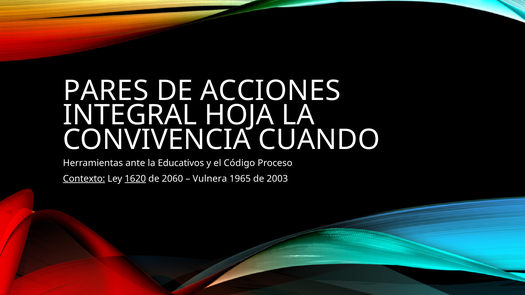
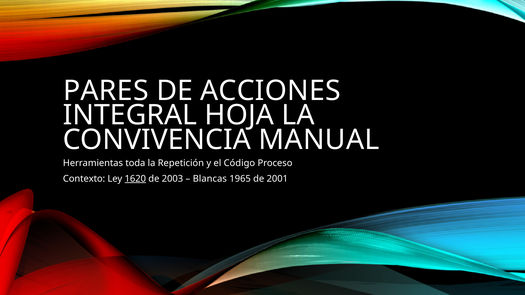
CUANDO: CUANDO -> MANUAL
ante: ante -> toda
Educativos: Educativos -> Repetición
Contexto underline: present -> none
2060: 2060 -> 2003
Vulnera: Vulnera -> Blancas
2003: 2003 -> 2001
